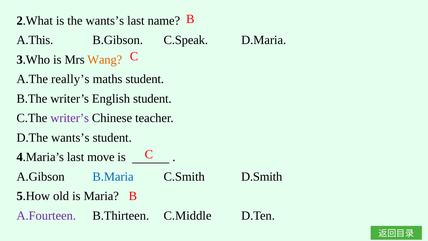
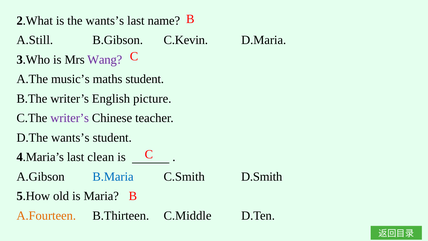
A.This: A.This -> A.Still
C.Speak: C.Speak -> C.Kevin
Wang colour: orange -> purple
really’s: really’s -> music’s
English student: student -> picture
move: move -> clean
A.Fourteen colour: purple -> orange
